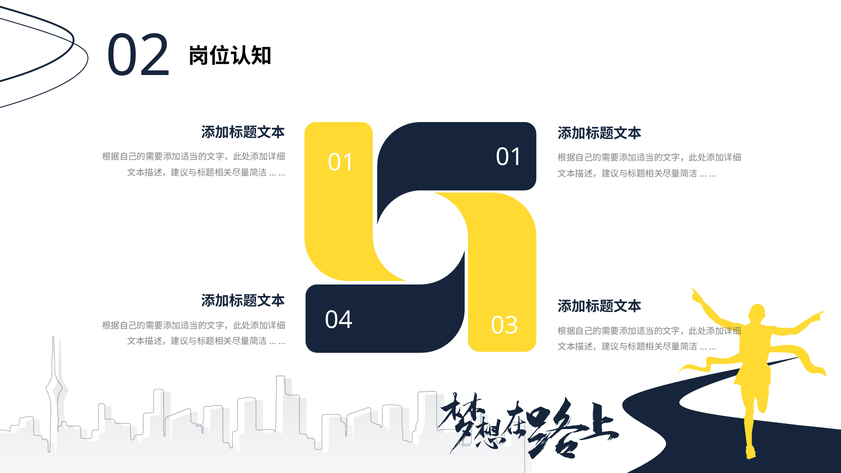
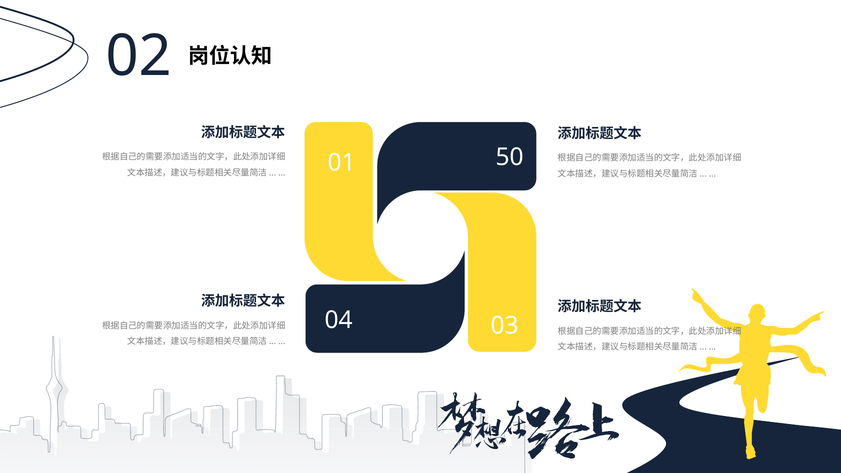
01 01: 01 -> 50
